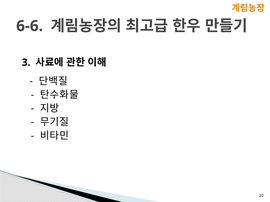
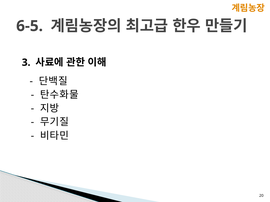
6-6: 6-6 -> 6-5
